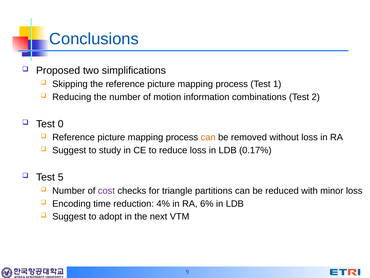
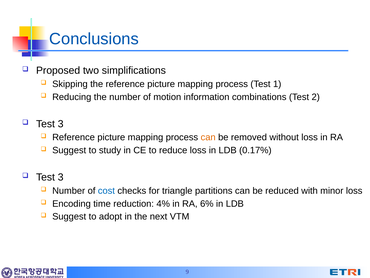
0 at (61, 124): 0 -> 3
5 at (61, 177): 5 -> 3
cost colour: purple -> blue
